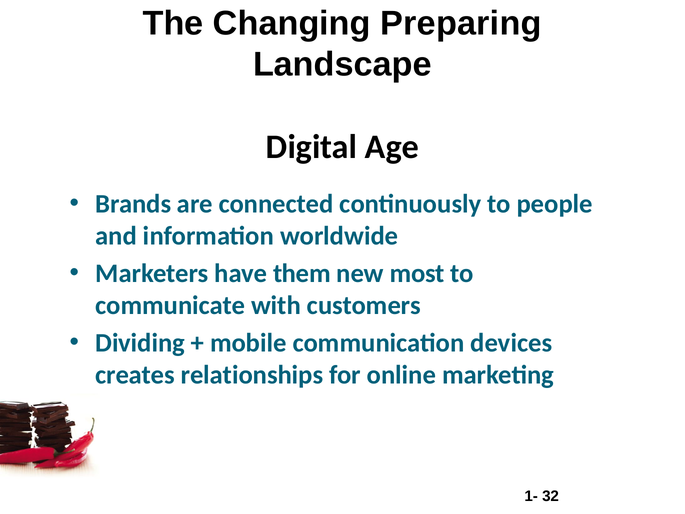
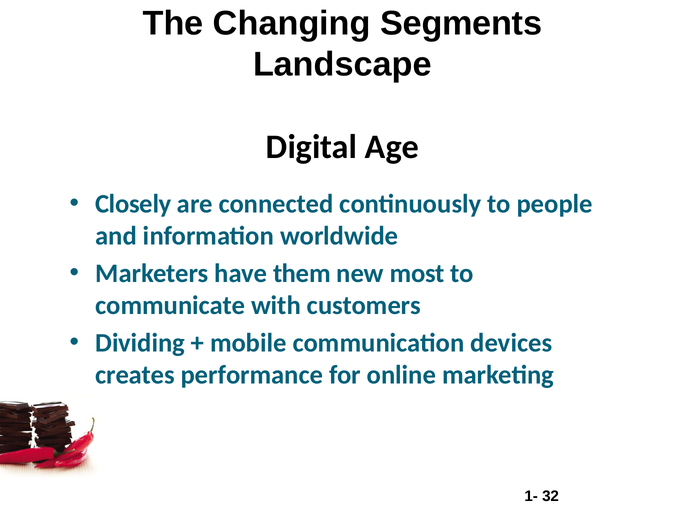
Preparing: Preparing -> Segments
Brands: Brands -> Closely
relationships: relationships -> performance
